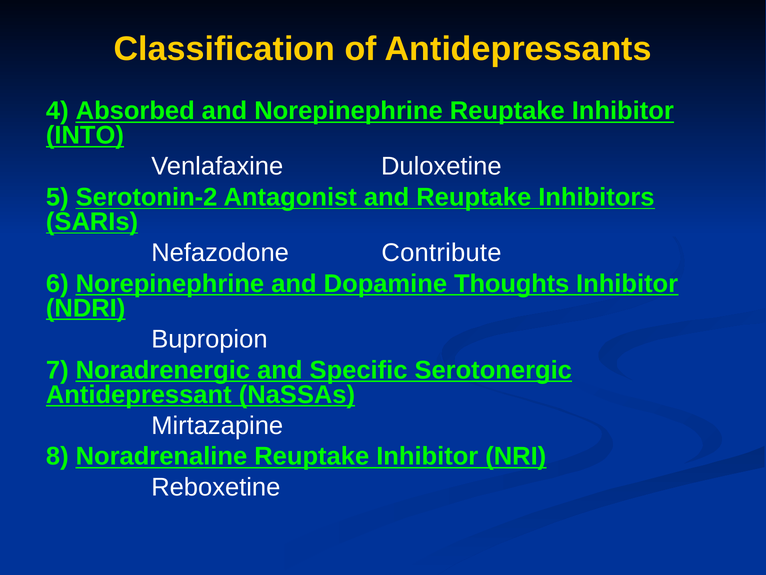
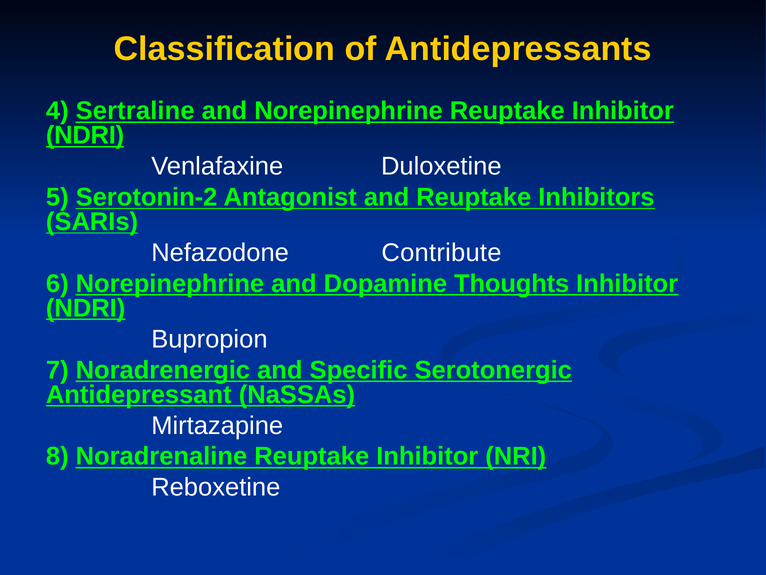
Absorbed: Absorbed -> Sertraline
INTO at (85, 135): INTO -> NDRI
